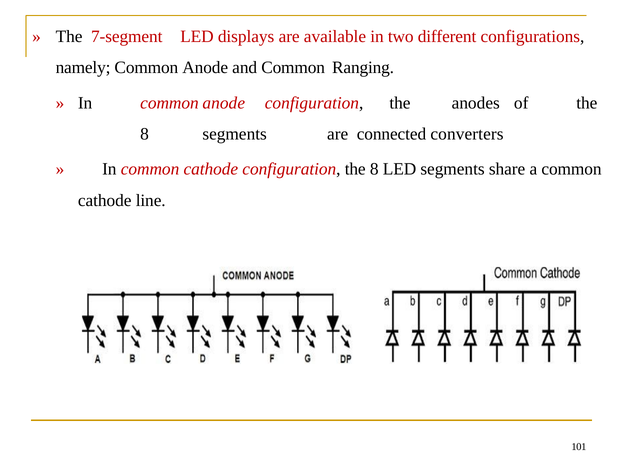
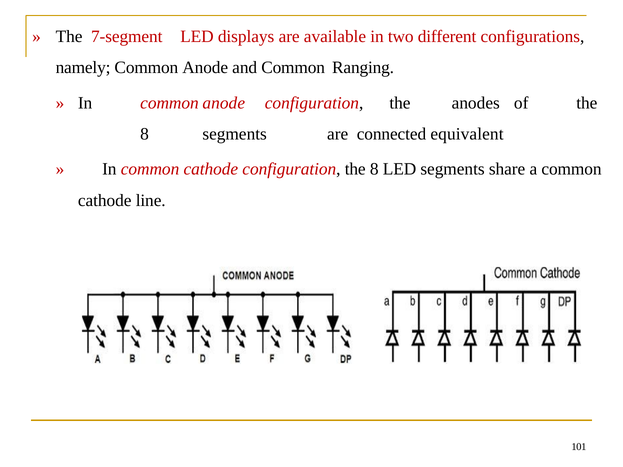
converters: converters -> equivalent
